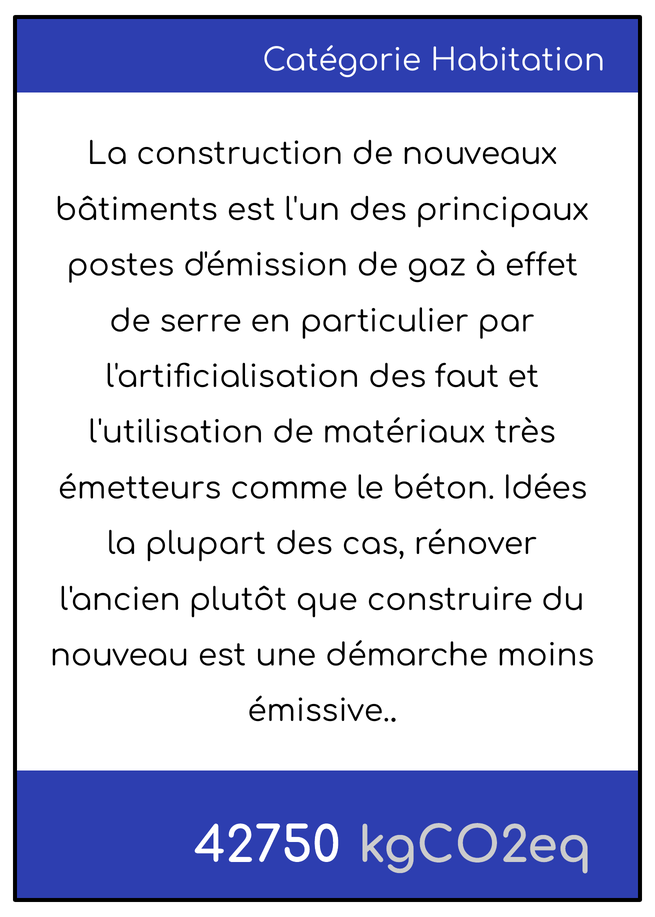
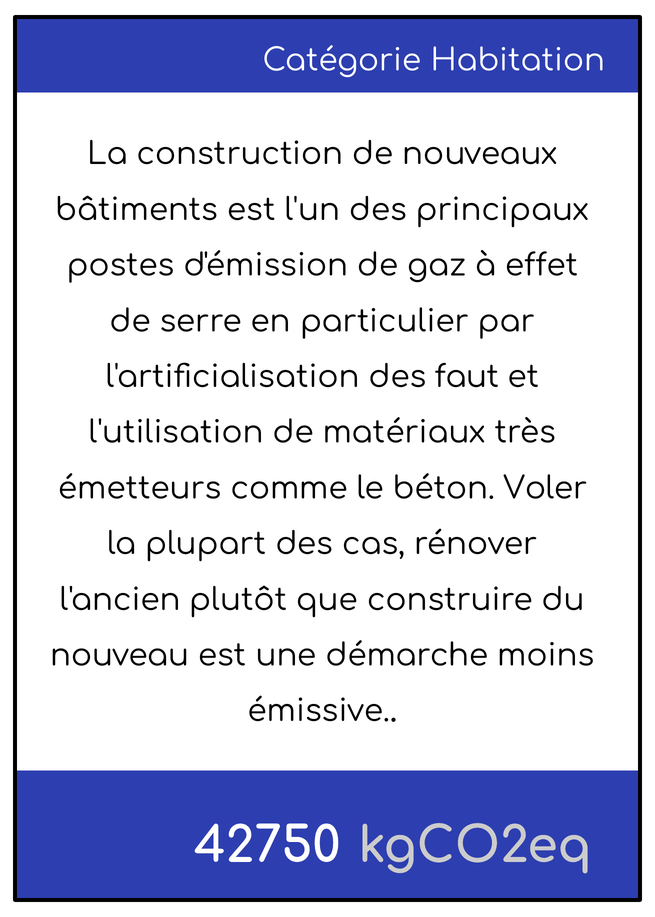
Idées: Idées -> Voler
